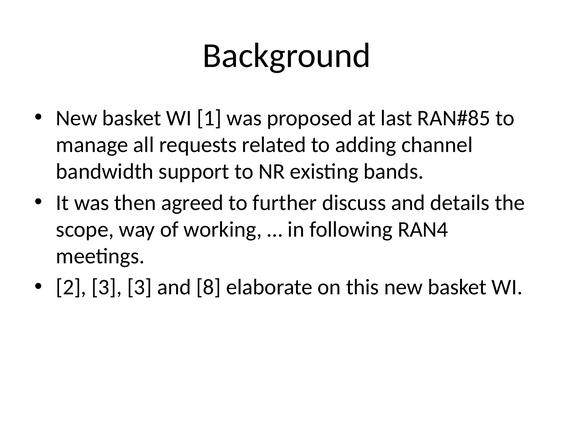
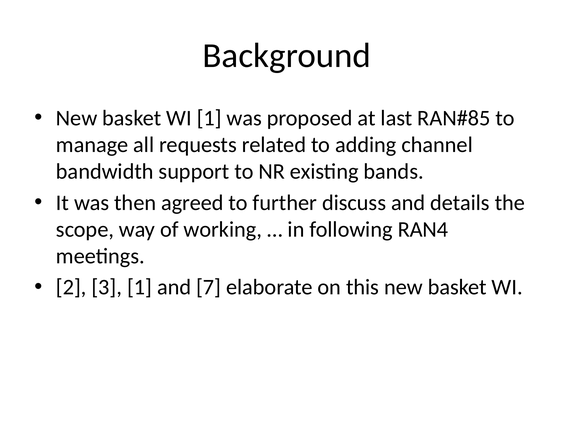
3 3: 3 -> 1
8: 8 -> 7
